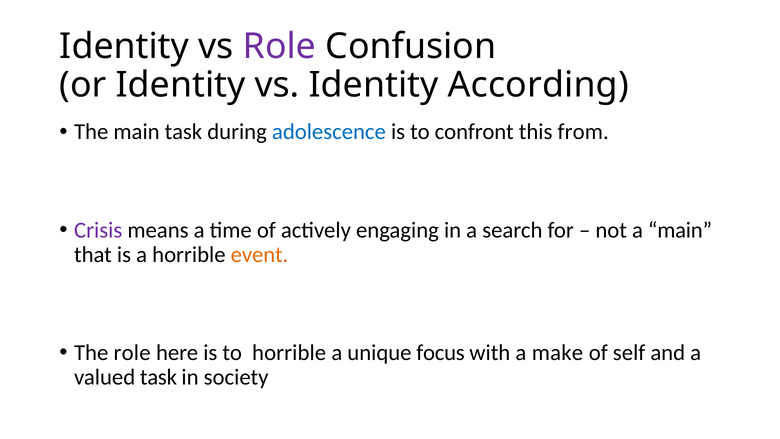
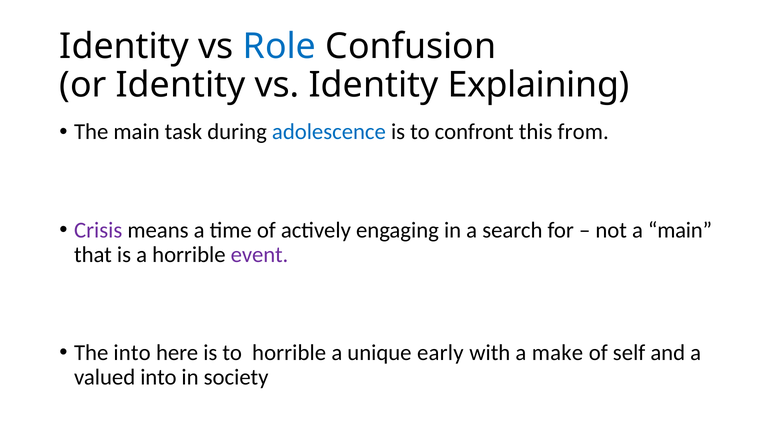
Role at (279, 46) colour: purple -> blue
According: According -> Explaining
event colour: orange -> purple
The role: role -> into
focus: focus -> early
valued task: task -> into
